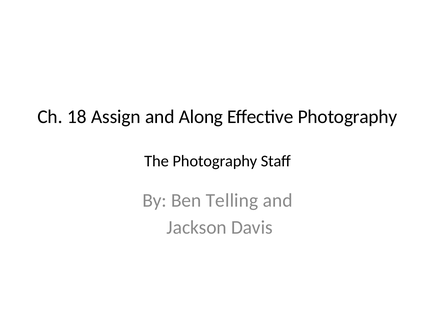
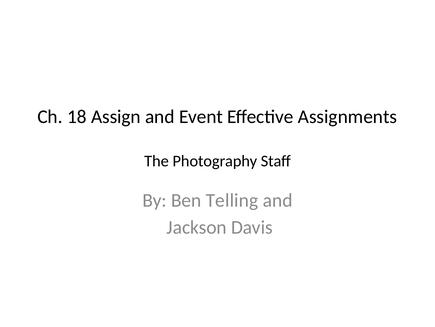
Along: Along -> Event
Effective Photography: Photography -> Assignments
